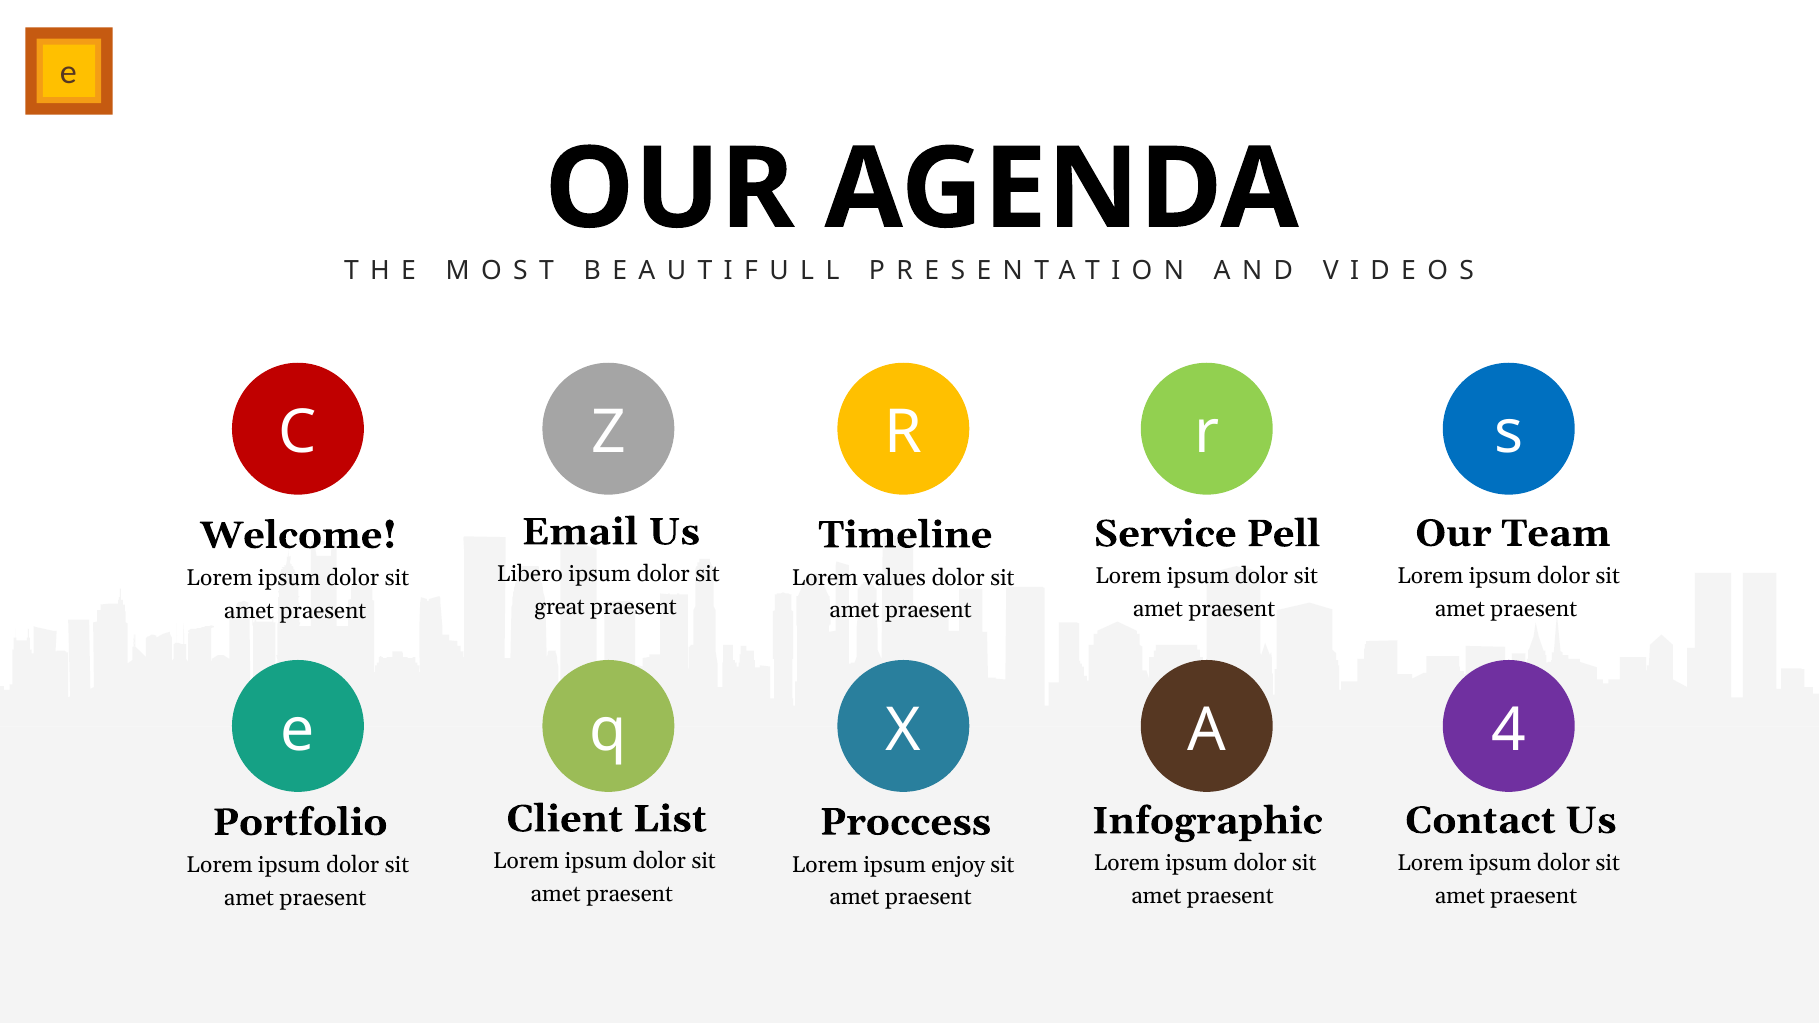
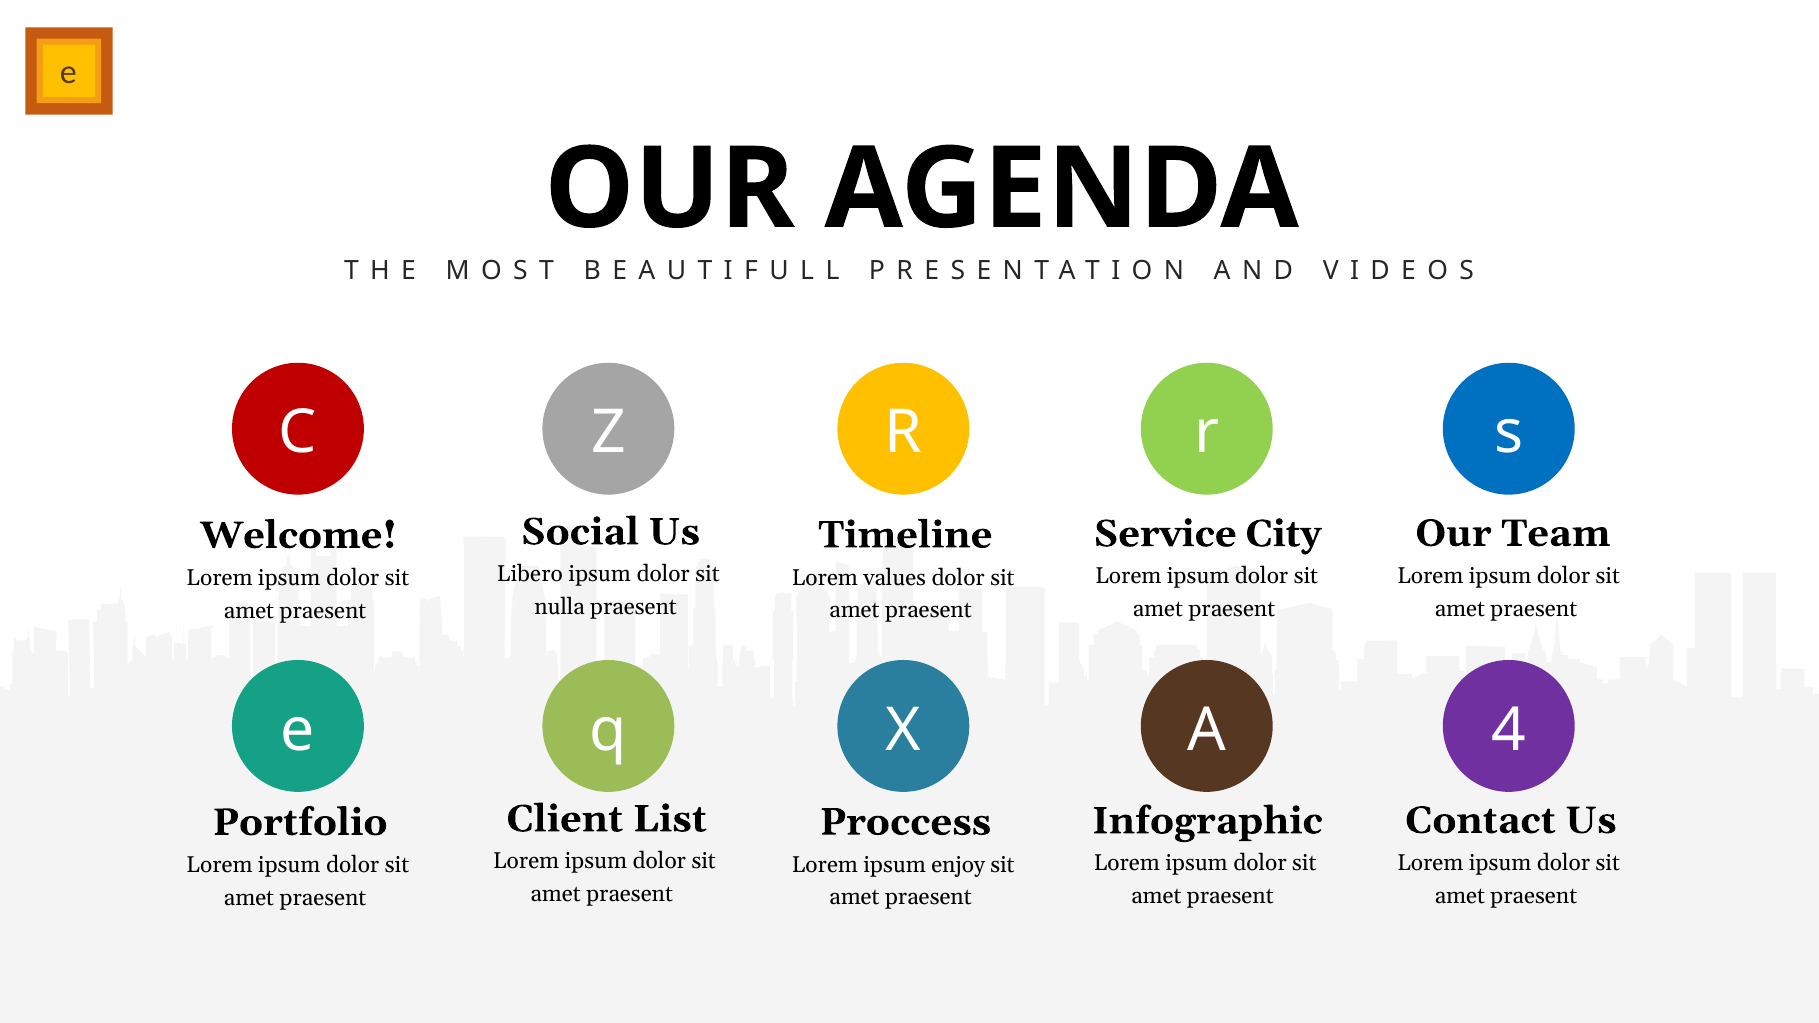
Email: Email -> Social
Pell: Pell -> City
great: great -> nulla
